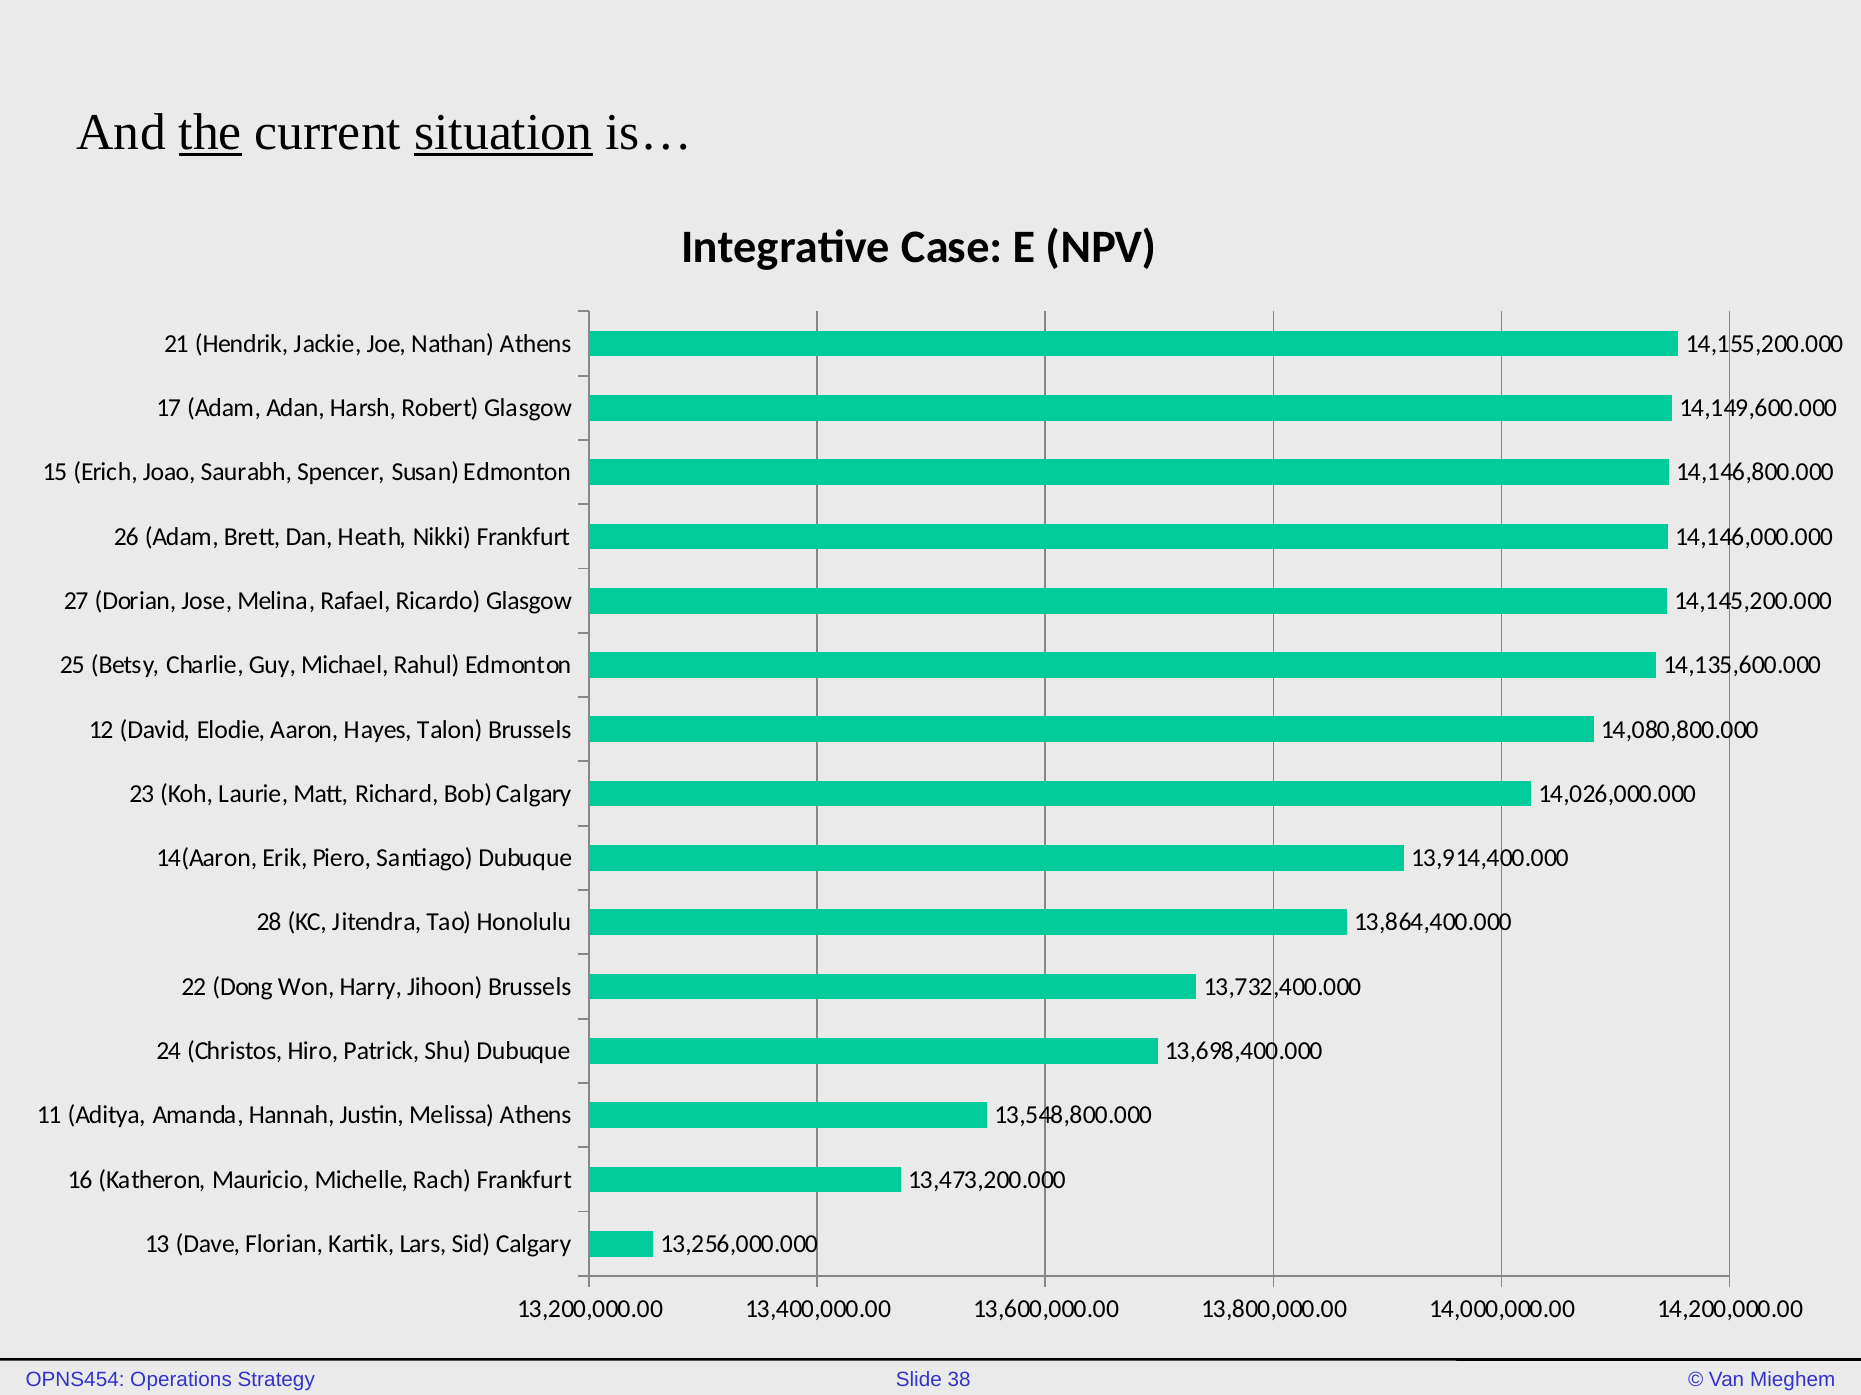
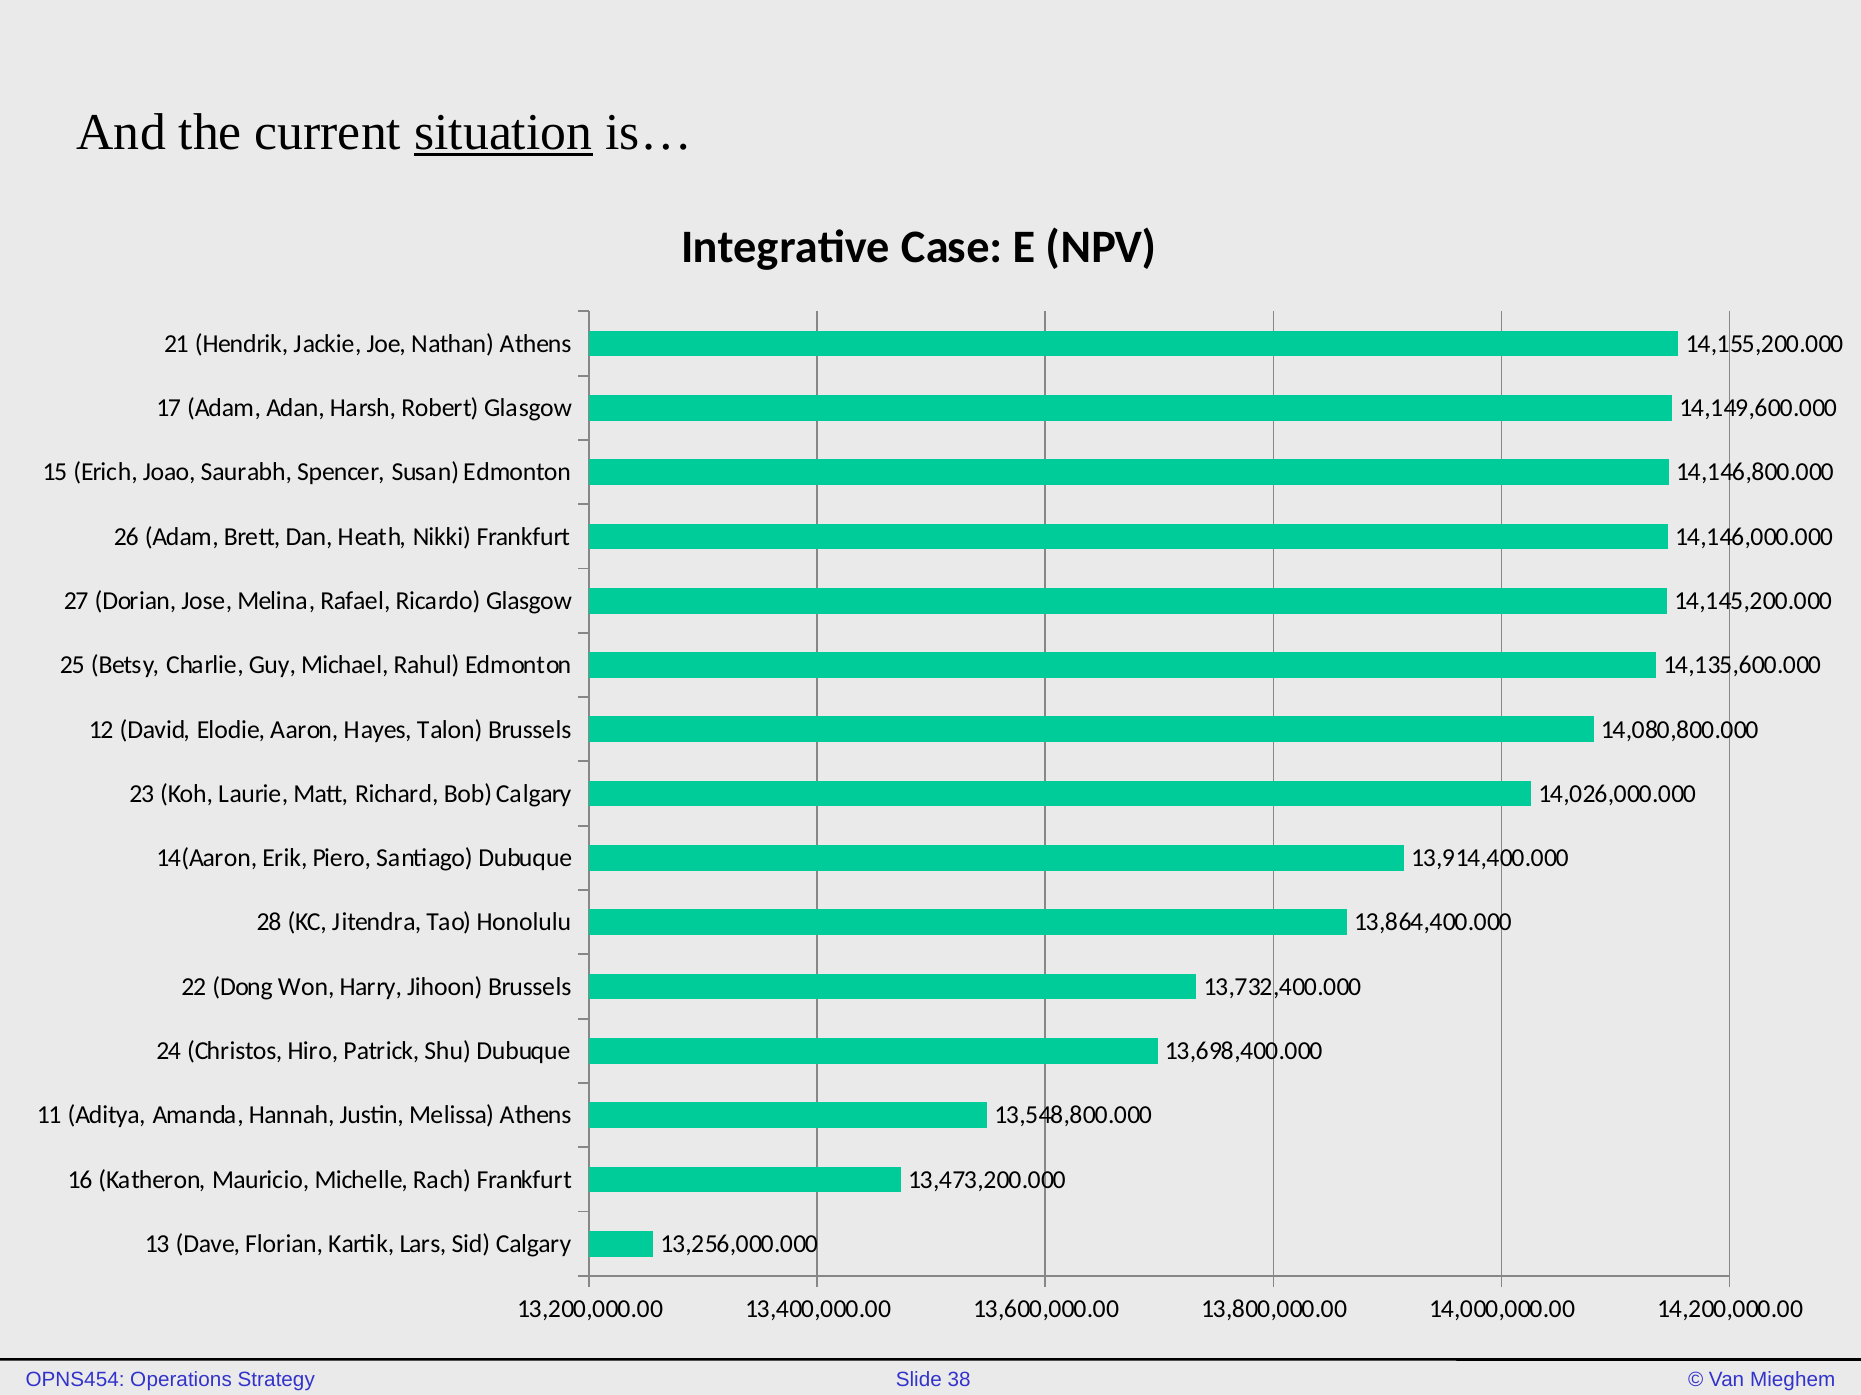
the underline: present -> none
